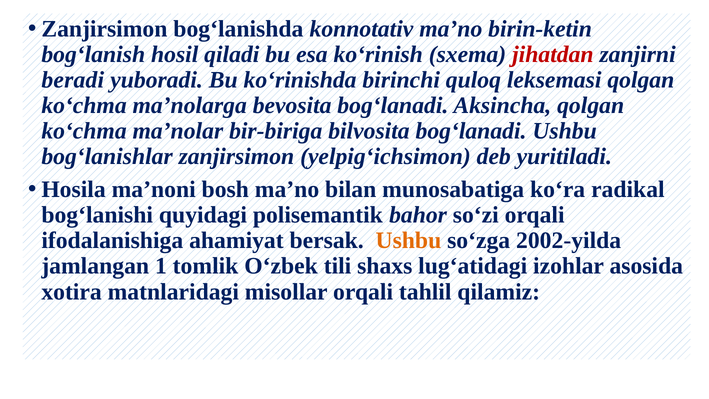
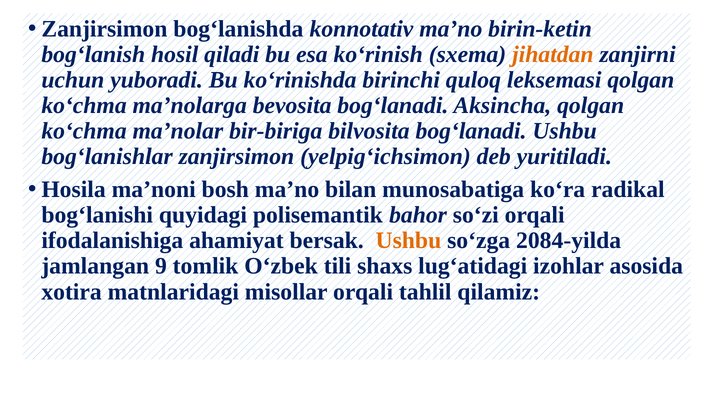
jihatdan colour: red -> orange
beradi: beradi -> uchun
2002-yilda: 2002-yilda -> 2084-yilda
1: 1 -> 9
